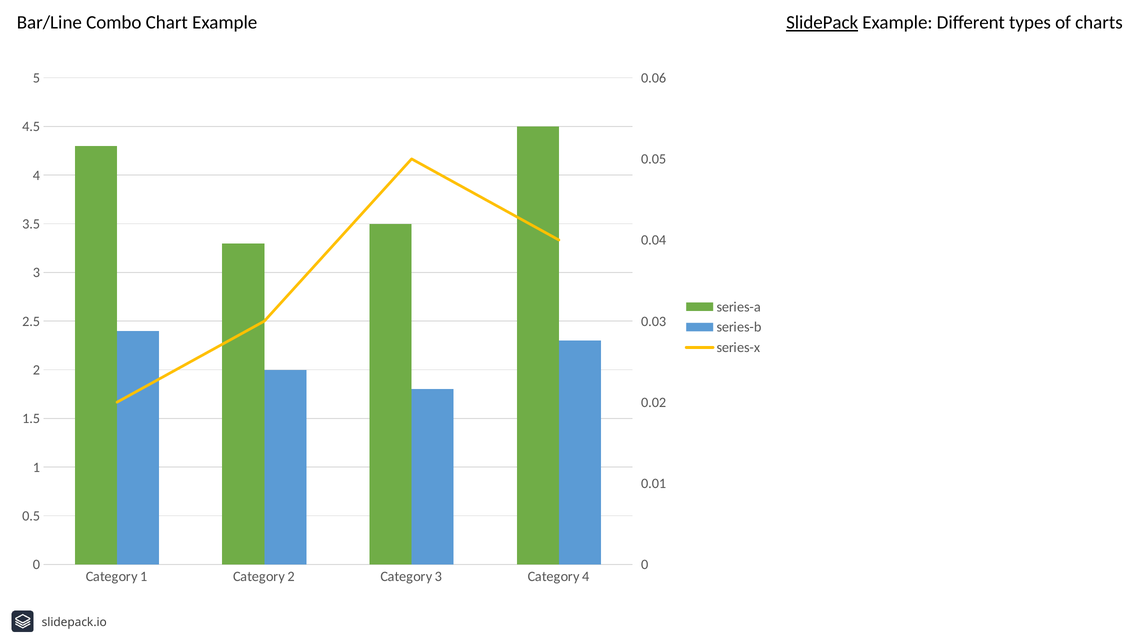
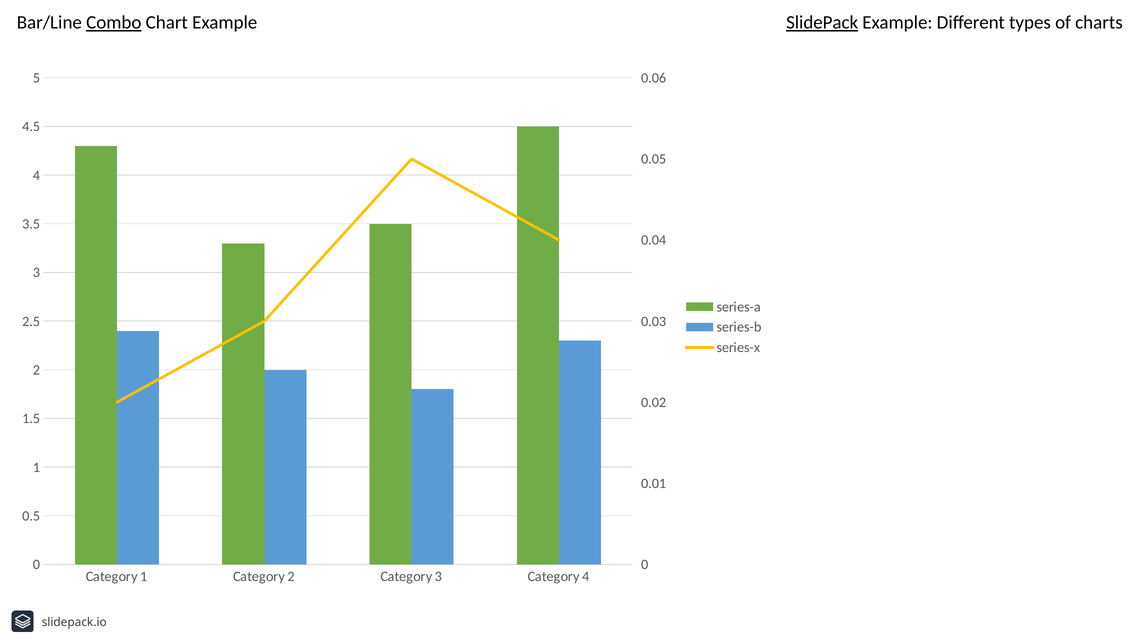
Combo underline: none -> present
